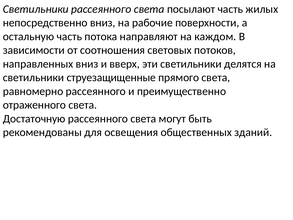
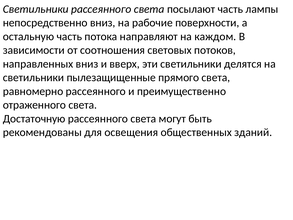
жилых: жилых -> лампы
струезащищенные: струезащищенные -> пылезащищенные
